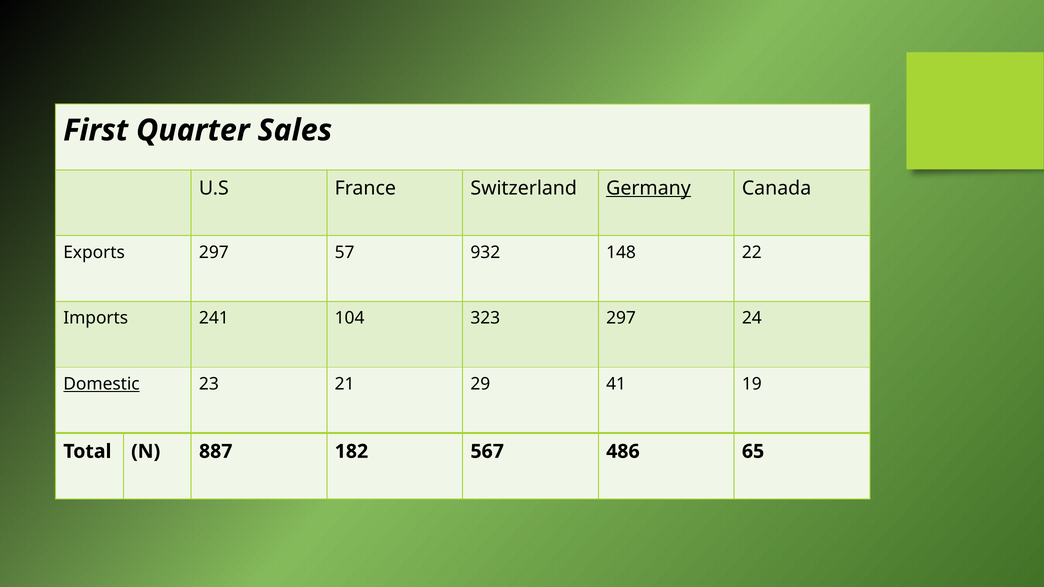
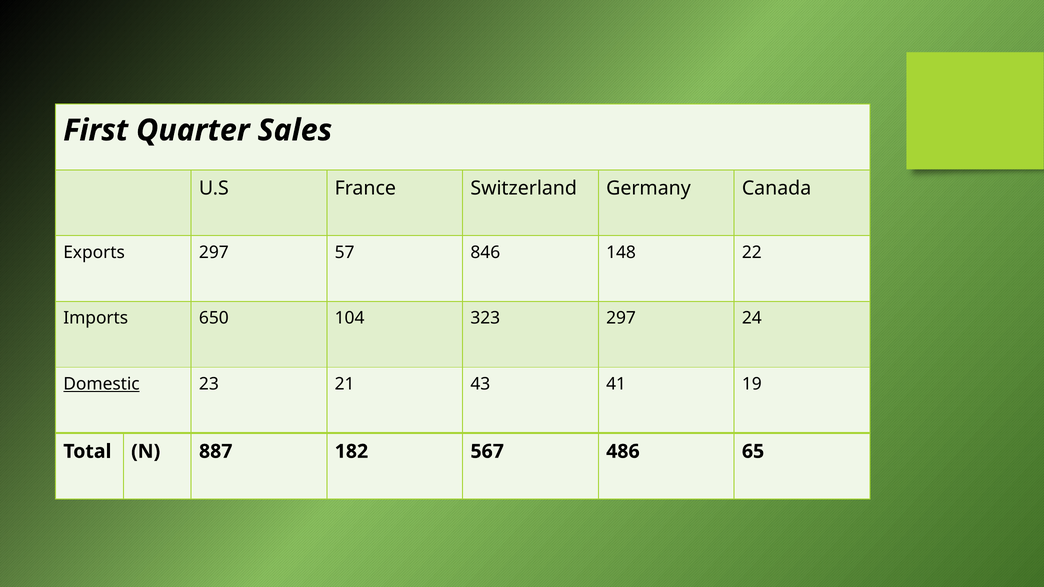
Germany underline: present -> none
932: 932 -> 846
241: 241 -> 650
29: 29 -> 43
